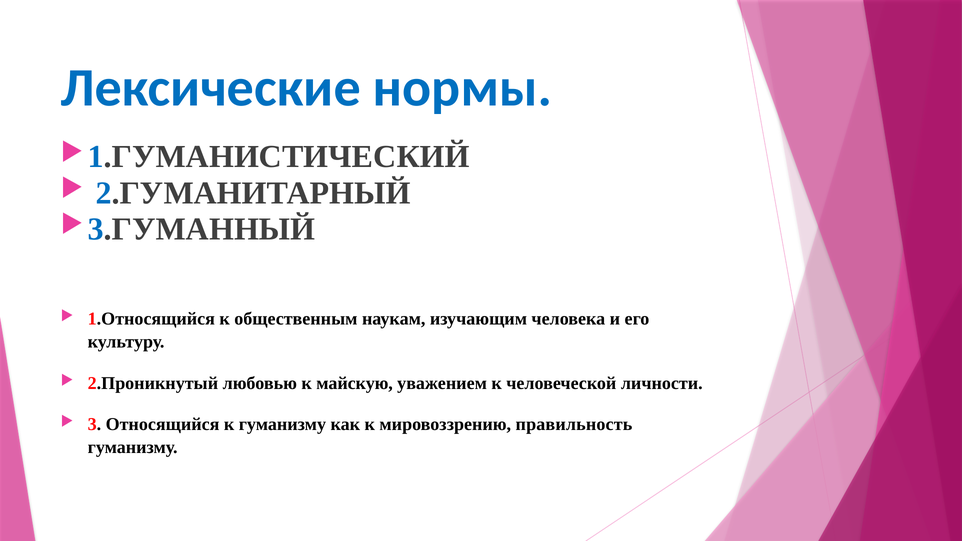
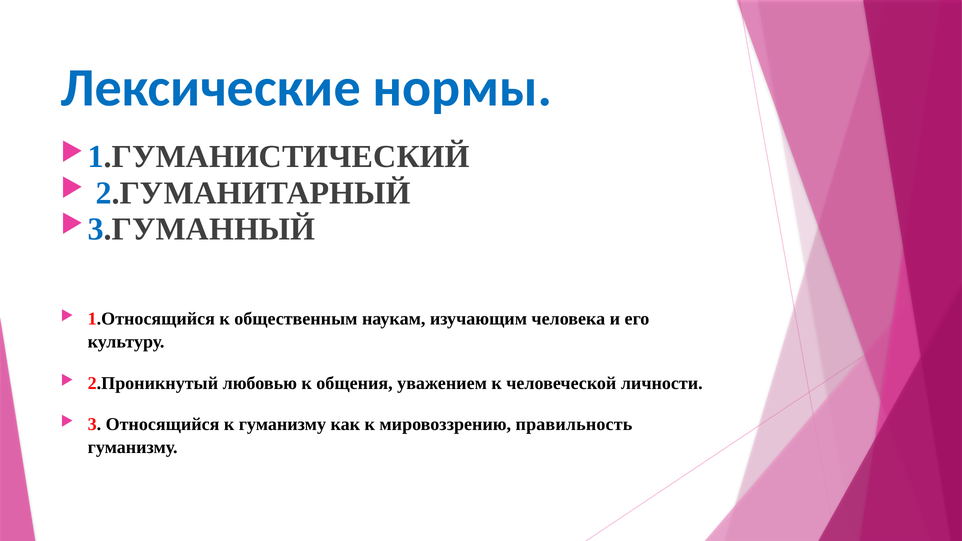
майскую: майскую -> общения
